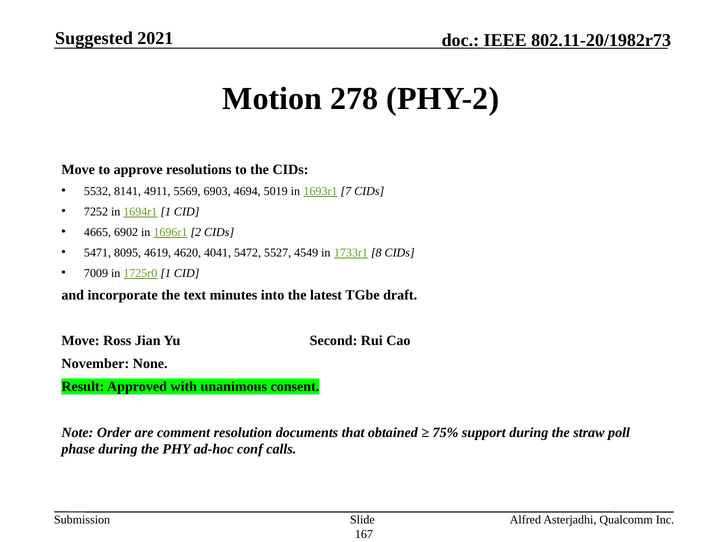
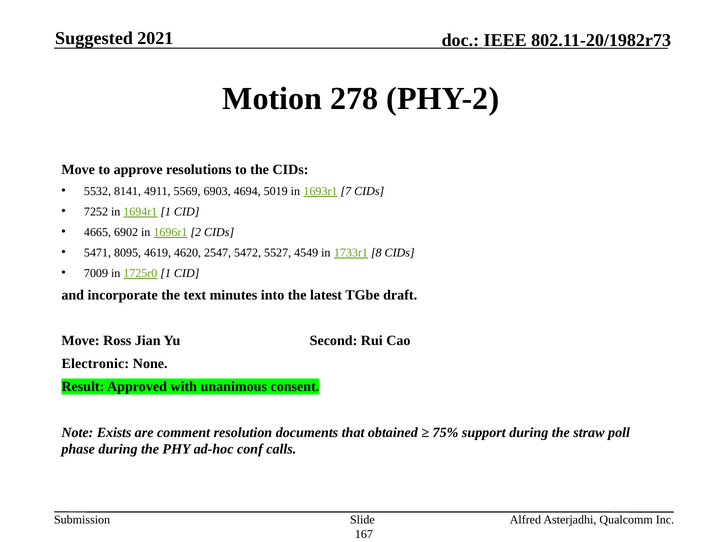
4041: 4041 -> 2547
November: November -> Electronic
Order: Order -> Exists
